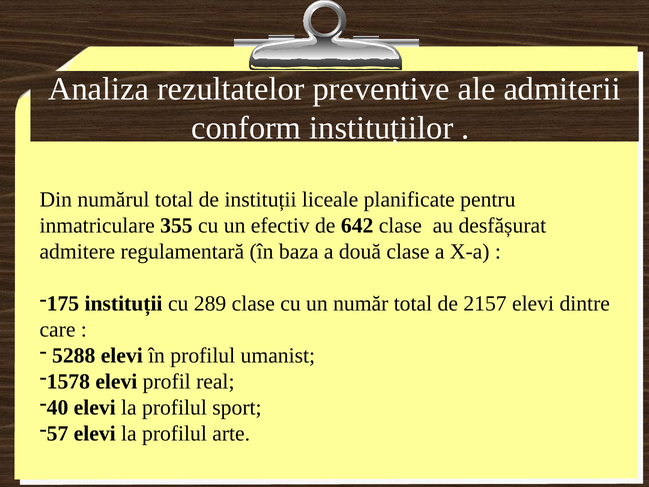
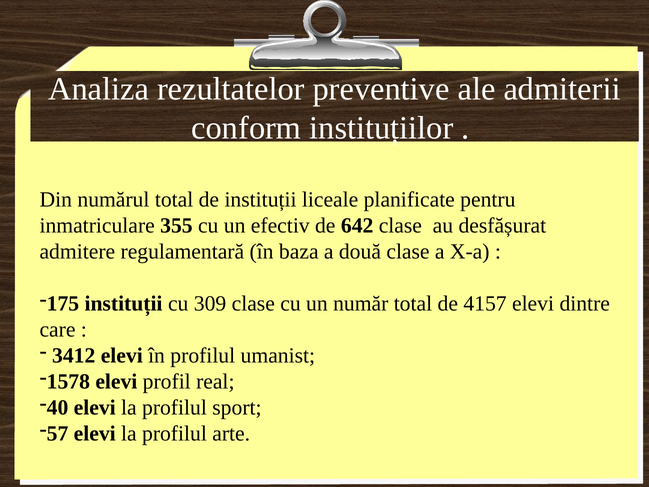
289: 289 -> 309
2157: 2157 -> 4157
5288: 5288 -> 3412
